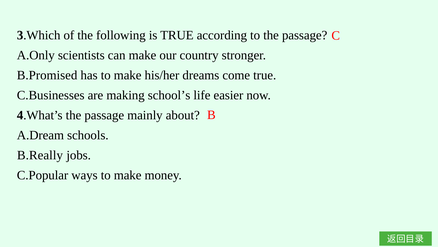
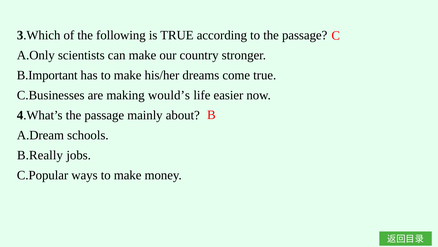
B.Promised: B.Promised -> B.Important
school’s: school’s -> would’s
